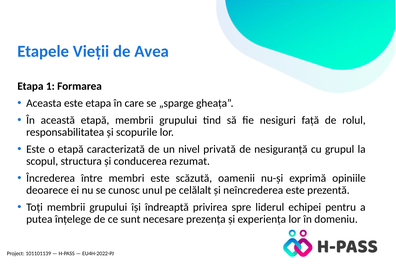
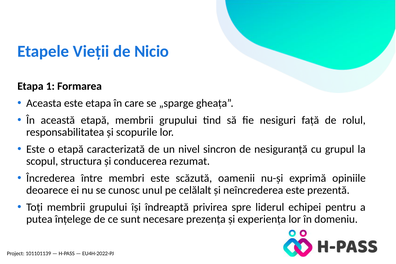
Avea: Avea -> Nicio
privată: privată -> sincron
